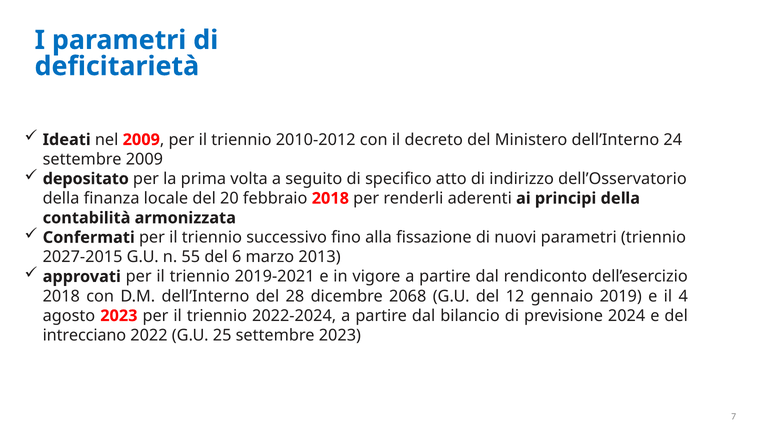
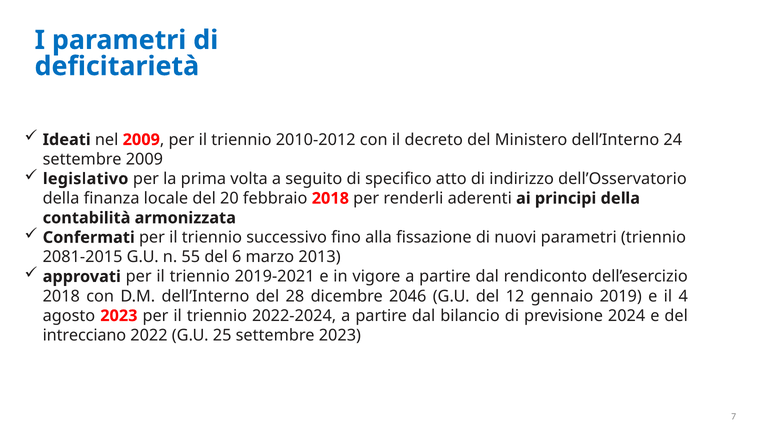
depositato: depositato -> legislativo
2027-2015: 2027-2015 -> 2081-2015
2068: 2068 -> 2046
